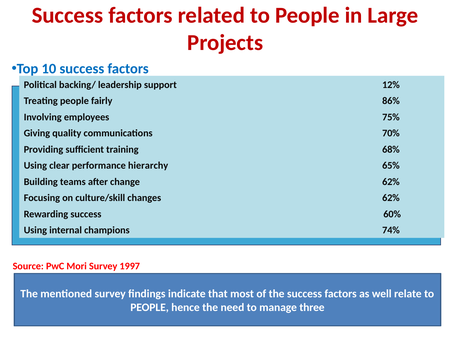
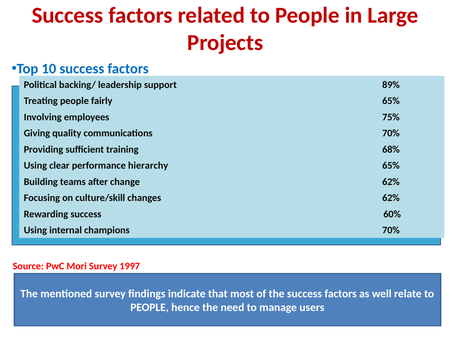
12%: 12% -> 89%
fairly 86%: 86% -> 65%
champions 74%: 74% -> 70%
three: three -> users
